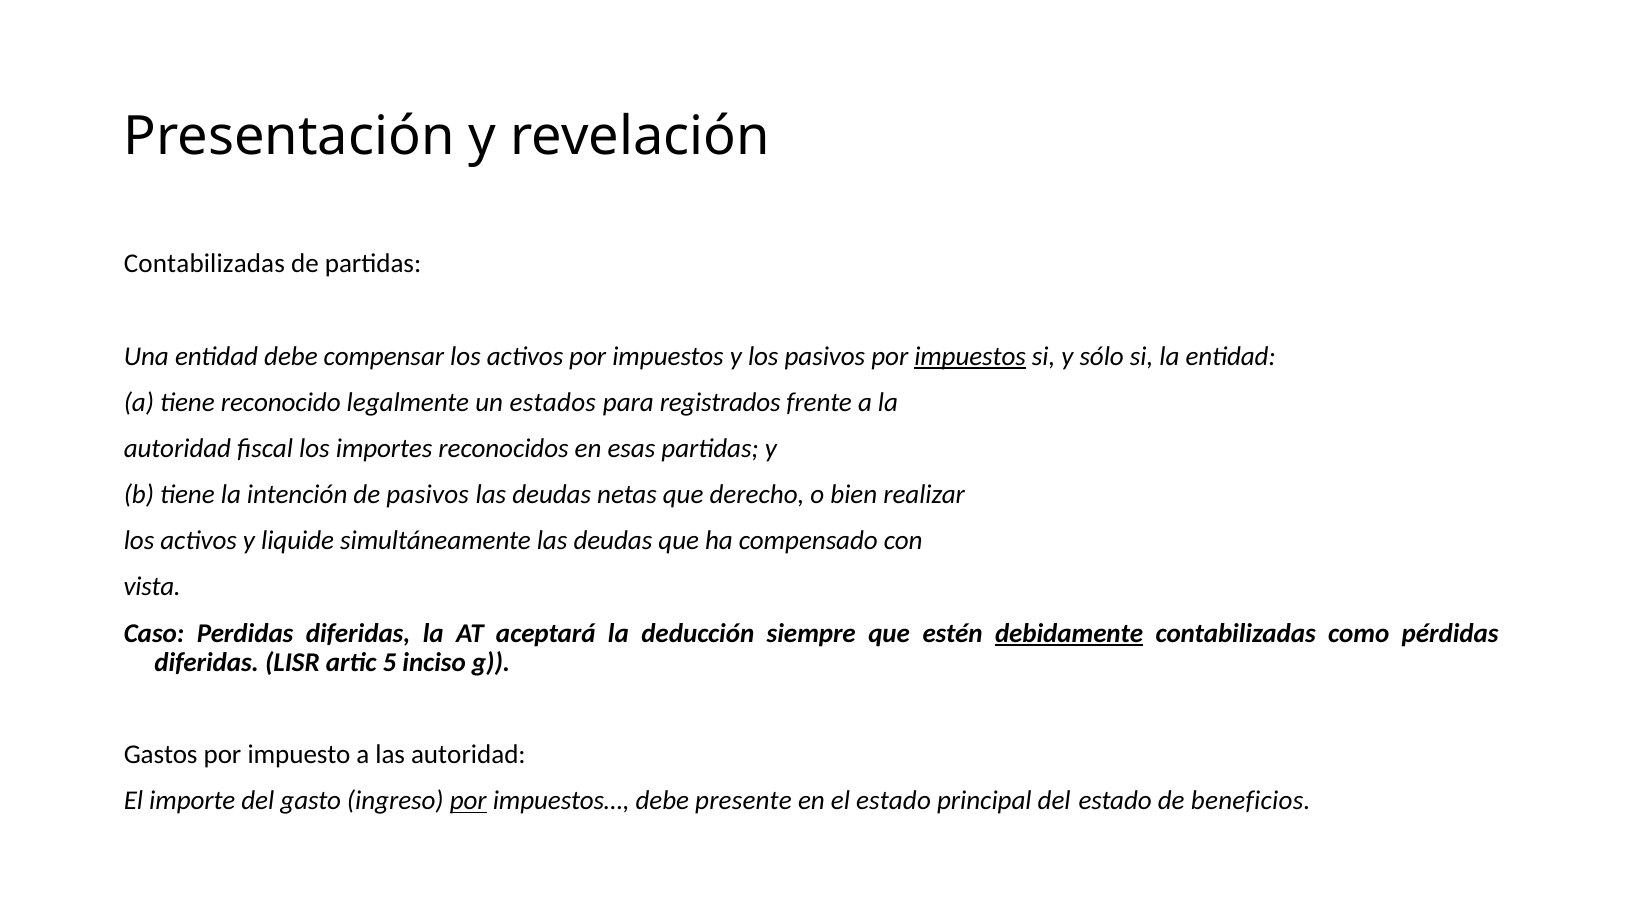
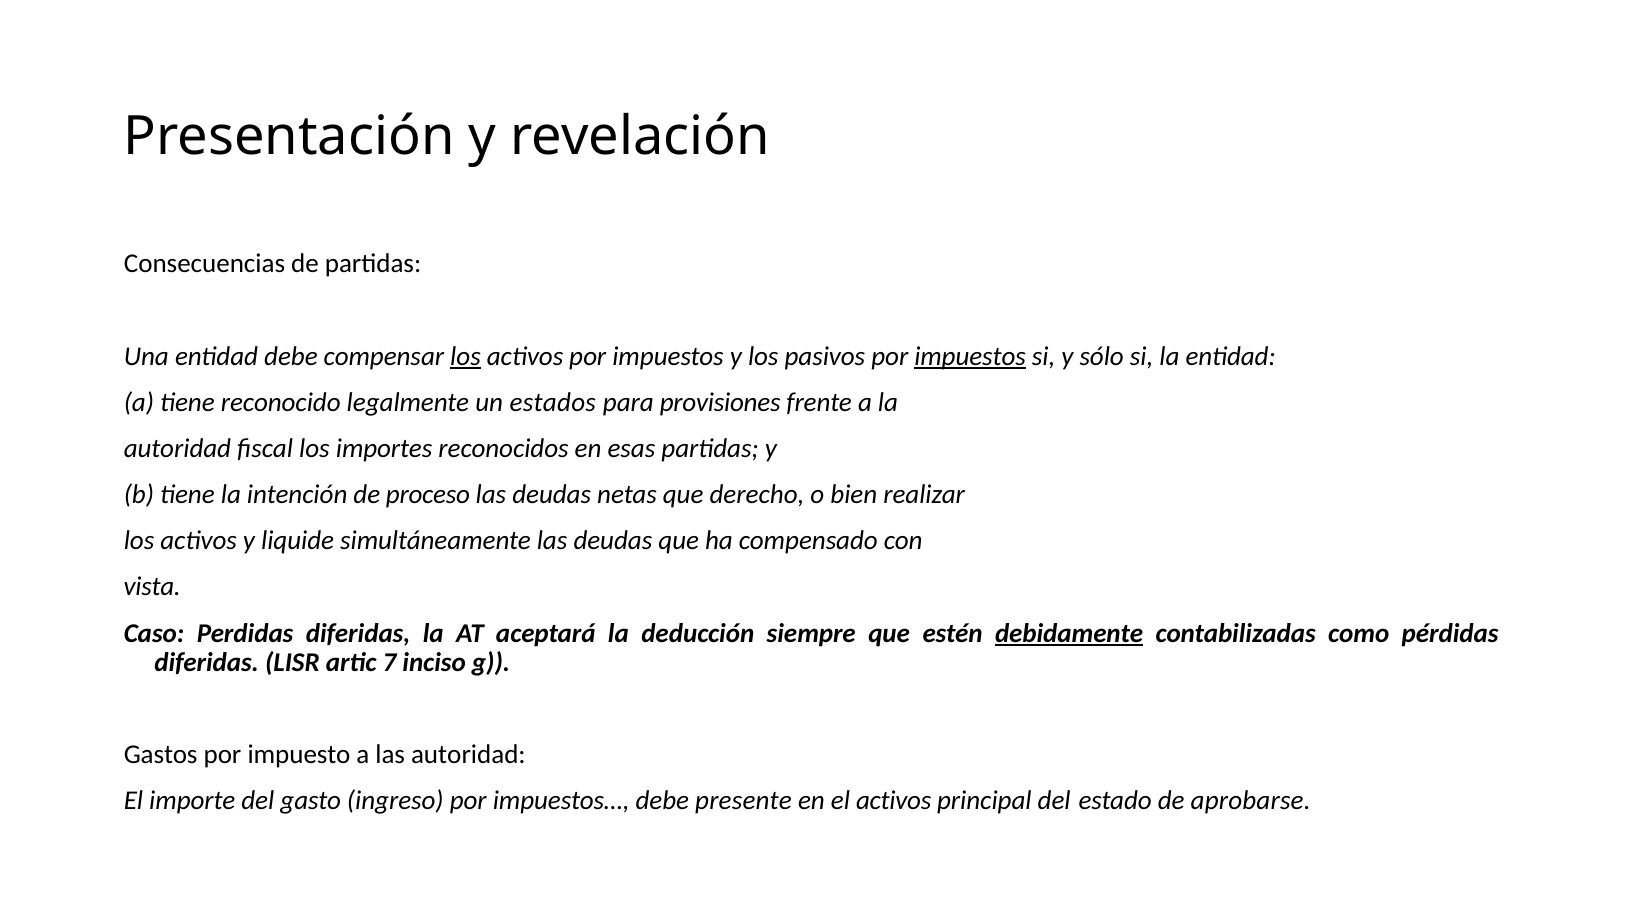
Contabilizadas at (204, 264): Contabilizadas -> Consecuencias
los at (466, 356) underline: none -> present
registrados: registrados -> provisiones
de pasivos: pasivos -> proceso
5: 5 -> 7
por at (468, 801) underline: present -> none
el estado: estado -> activos
beneficios: beneficios -> aprobarse
